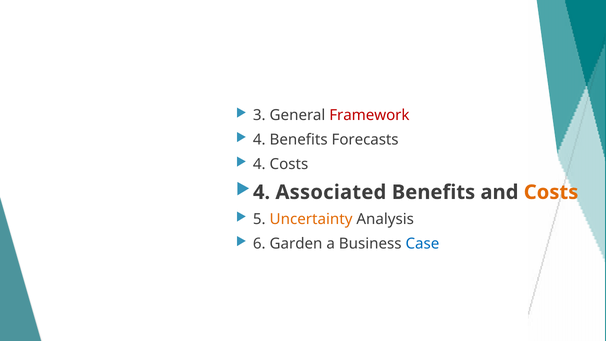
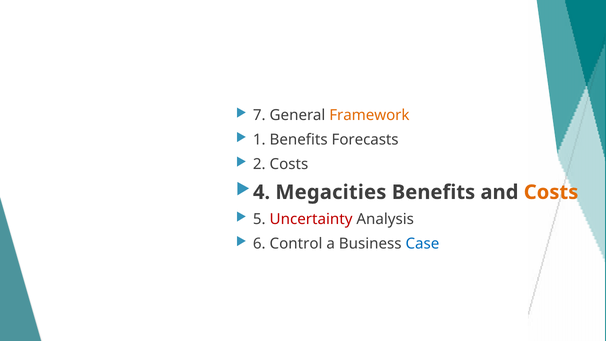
3: 3 -> 7
Framework colour: red -> orange
4 at (259, 140): 4 -> 1
4 at (259, 164): 4 -> 2
Associated: Associated -> Megacities
Uncertainty colour: orange -> red
Garden: Garden -> Control
